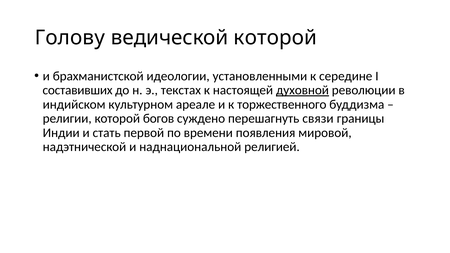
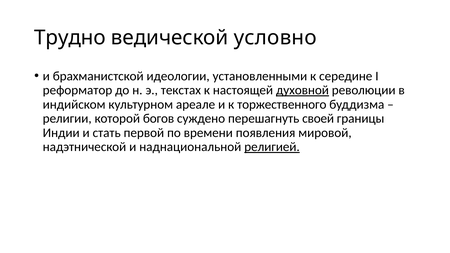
Голову: Голову -> Трудно
ведической которой: которой -> условно
составивших: составивших -> реформатор
связи: связи -> своей
религией underline: none -> present
